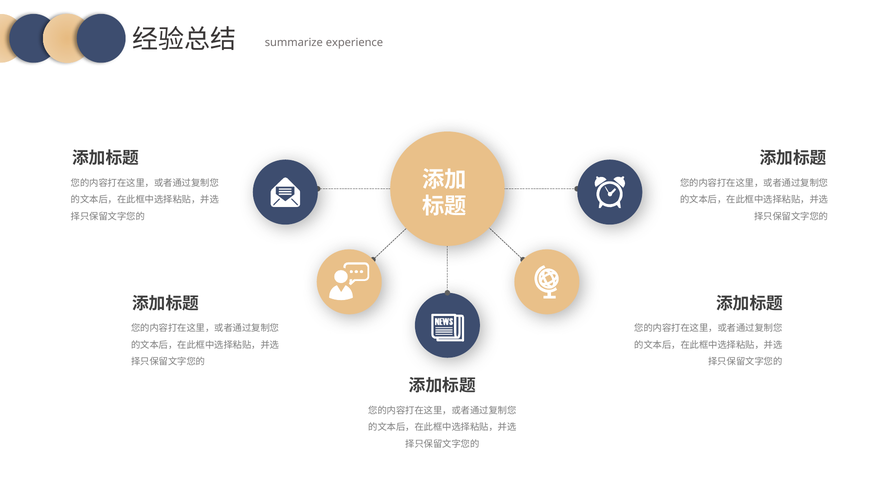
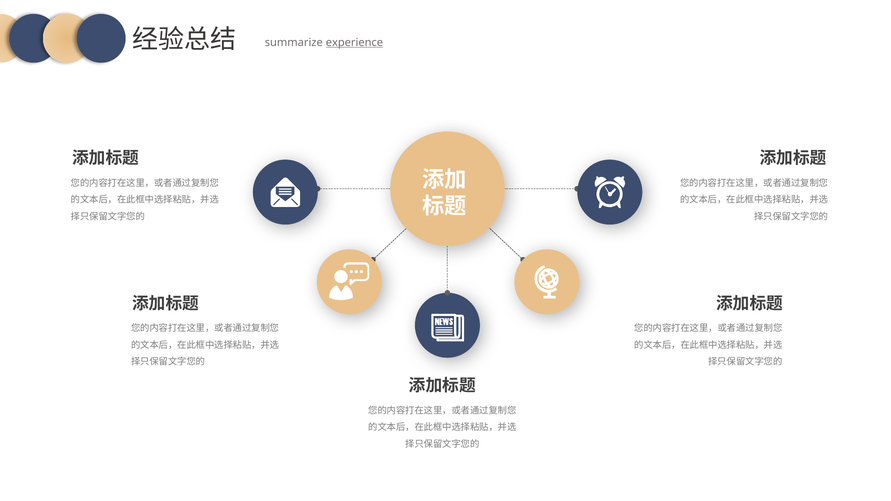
experience underline: none -> present
